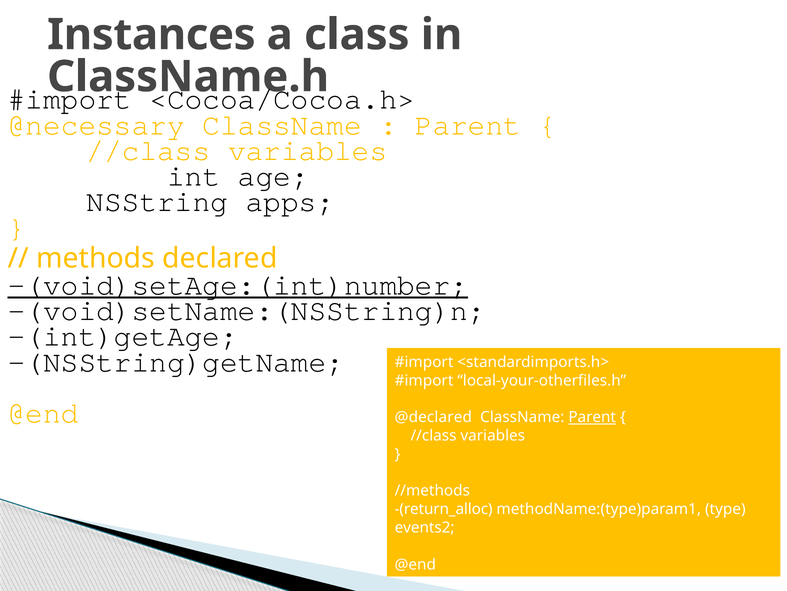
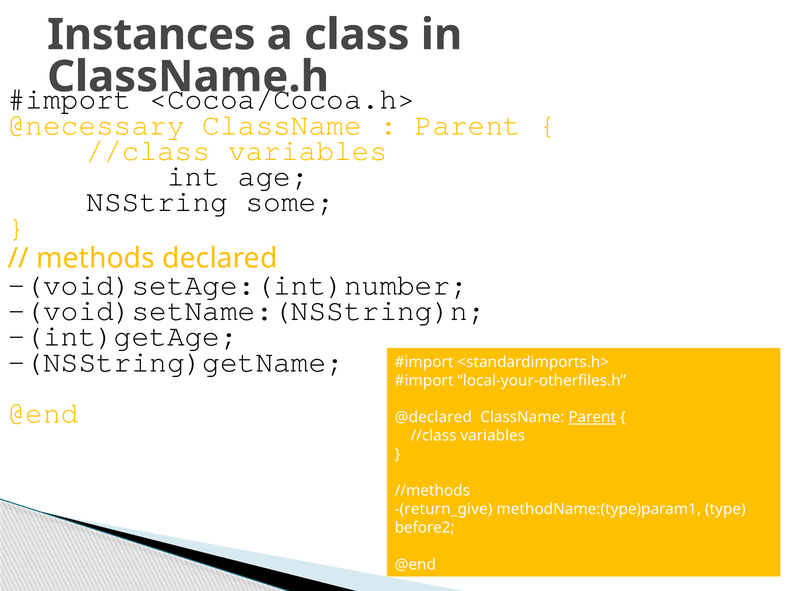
apps: apps -> some
-(void)setAge:(int)number underline: present -> none
-(return_alloc: -(return_alloc -> -(return_give
events2: events2 -> before2
